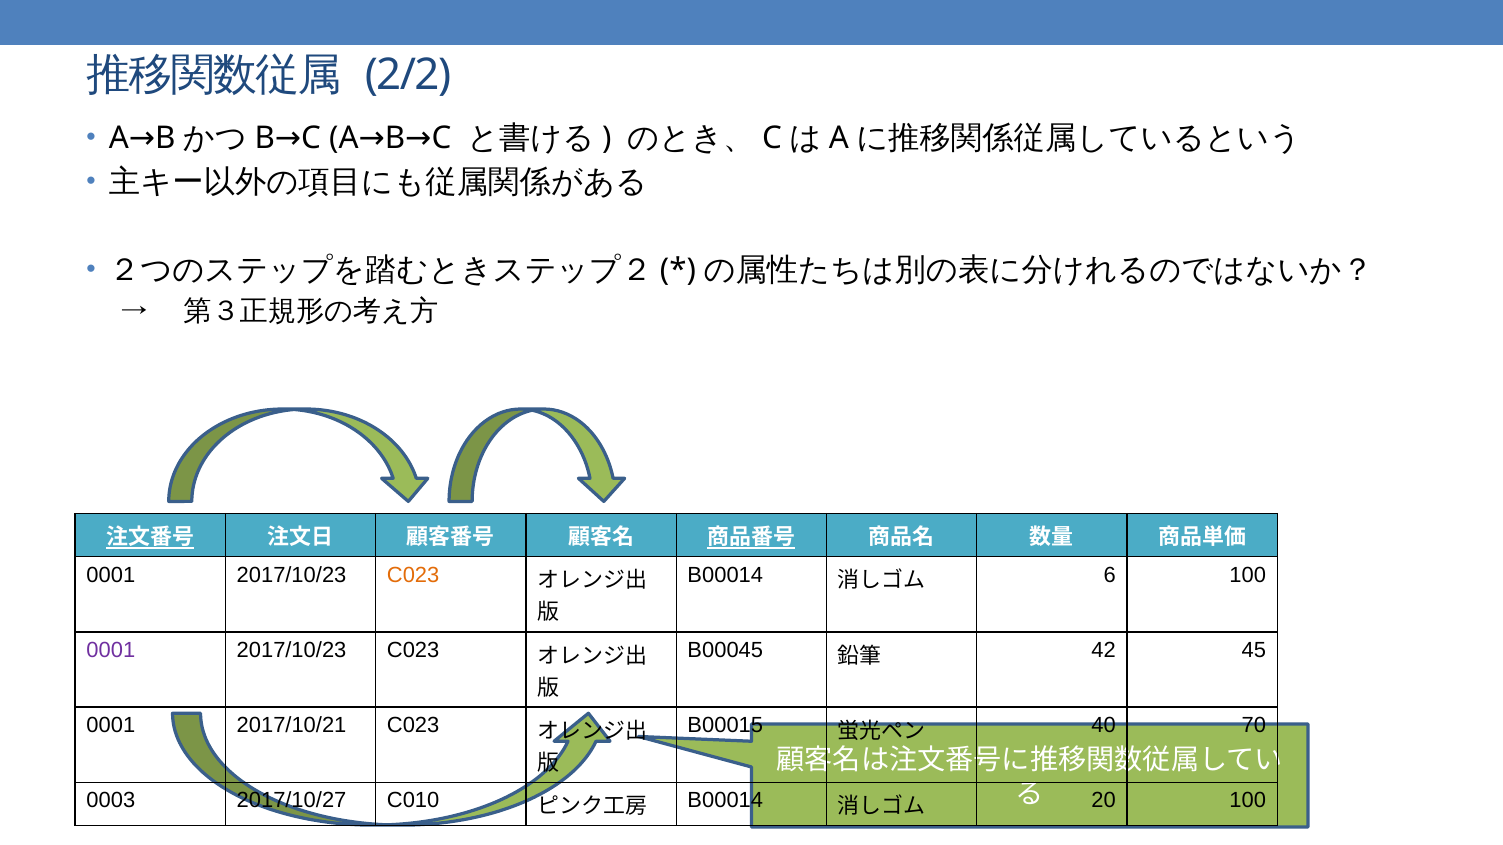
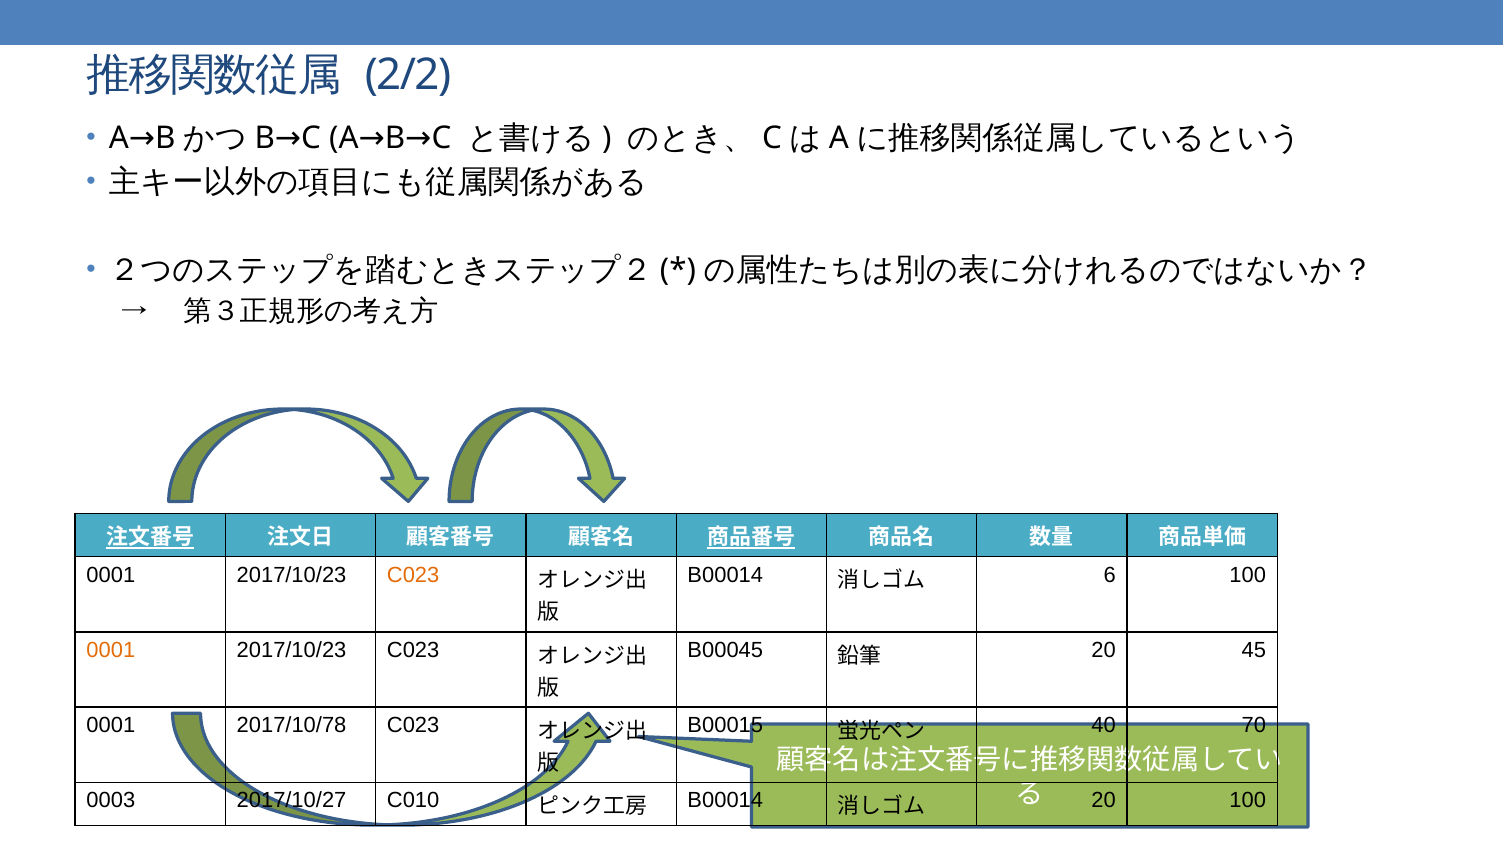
0001 at (111, 651) colour: purple -> orange
42 at (1104, 651): 42 -> 20
2017/10/21: 2017/10/21 -> 2017/10/78
